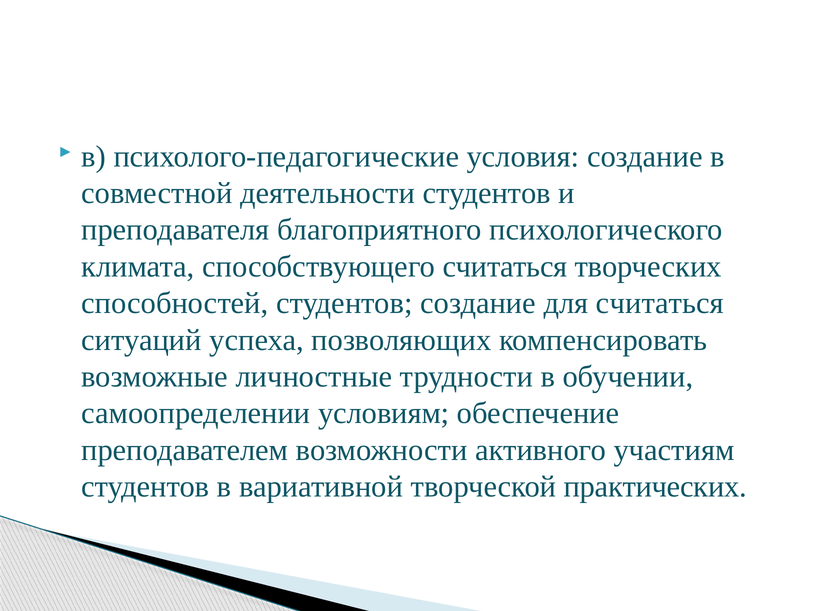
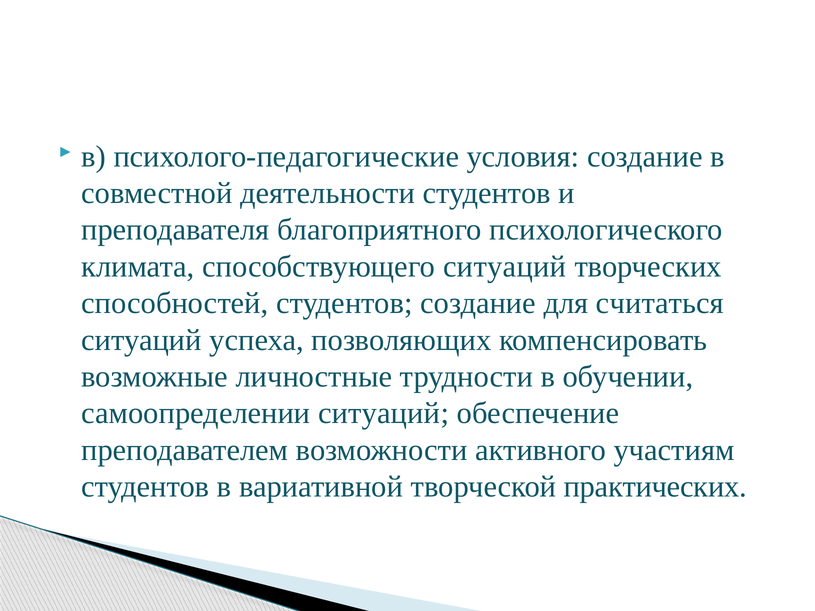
способствующего считаться: считаться -> ситуаций
самоопределении условиям: условиям -> ситуаций
